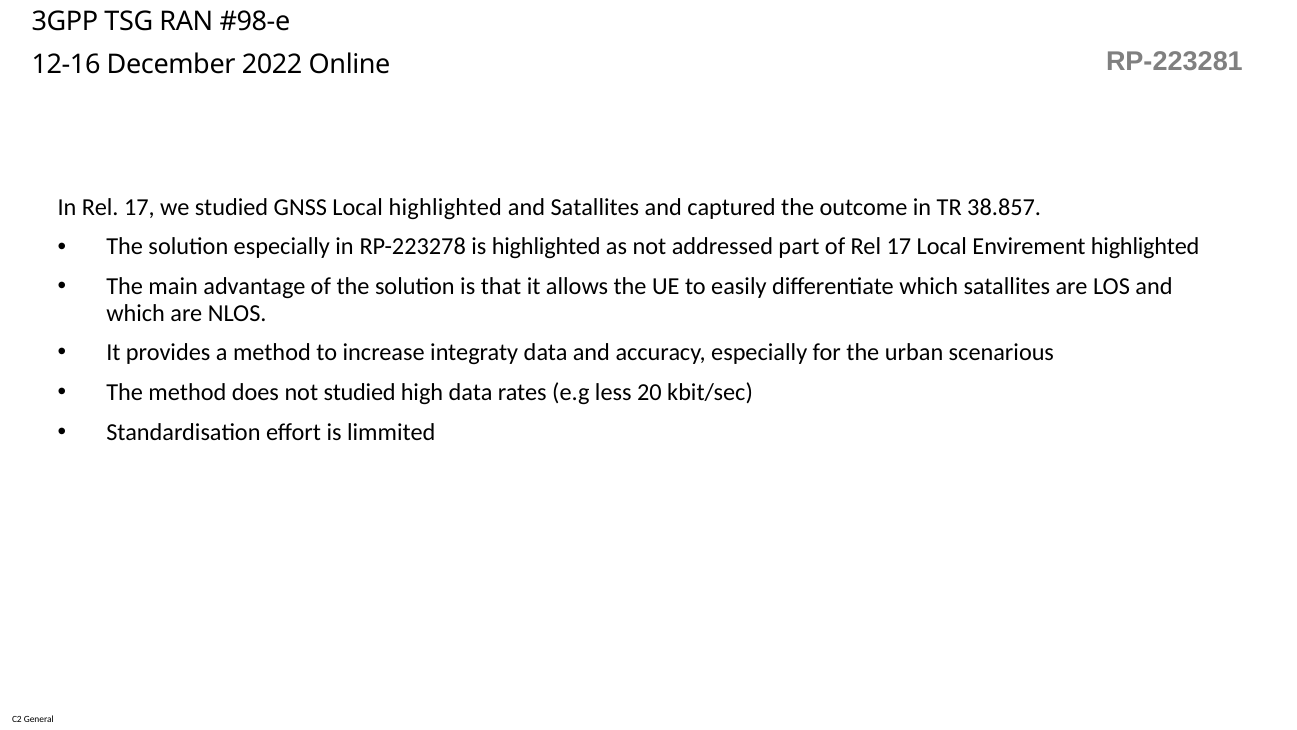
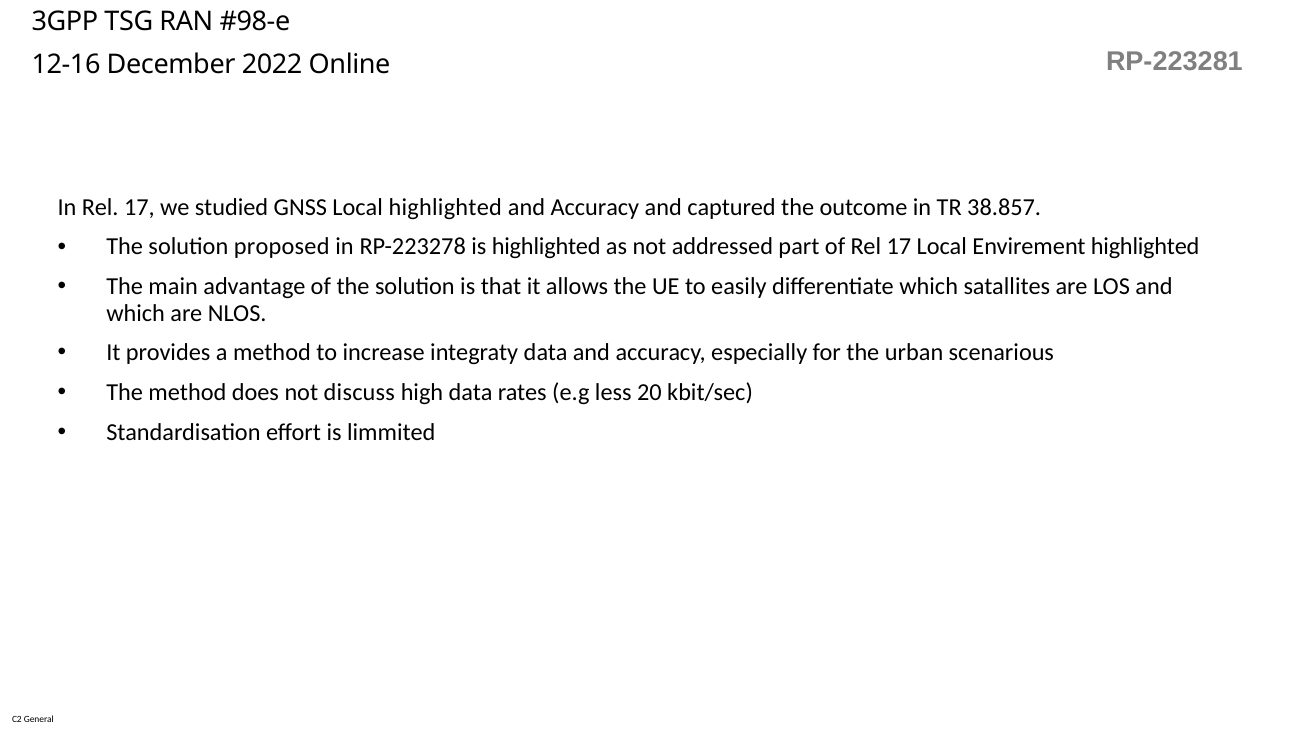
Satallites at (595, 207): Satallites -> Accuracy
solution especially: especially -> proposed
not studied: studied -> discuss
